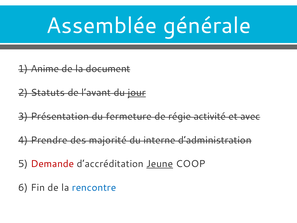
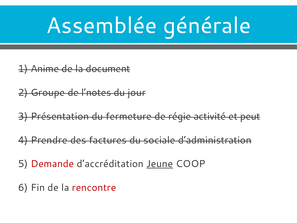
Statuts: Statuts -> Groupe
l’avant: l’avant -> l’notes
jour underline: present -> none
avec: avec -> peut
majorité: majorité -> factures
interne: interne -> sociale
rencontre colour: blue -> red
